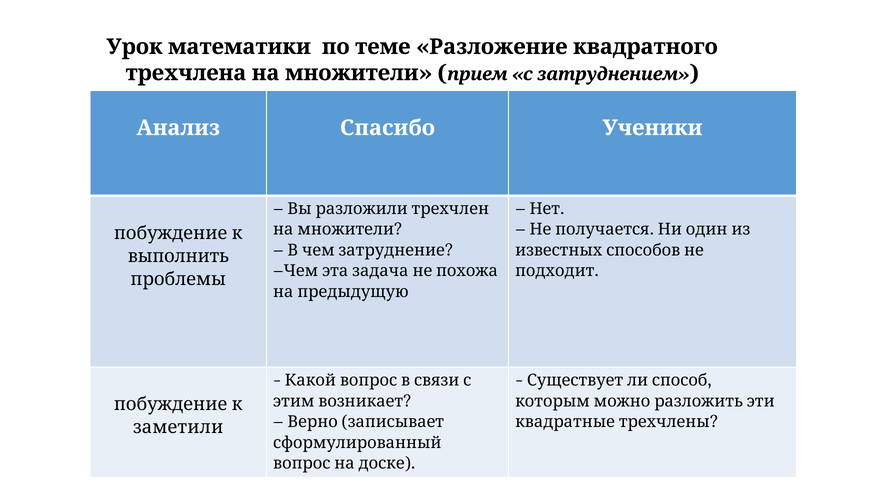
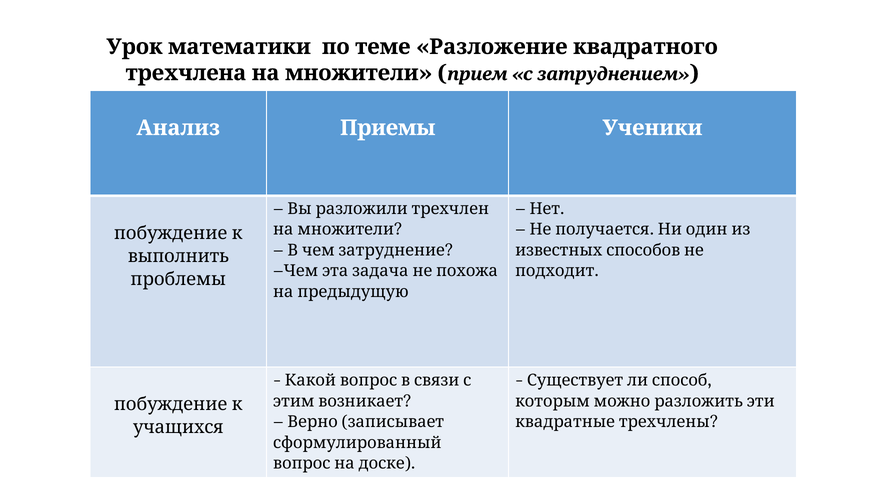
Спасибо: Спасибо -> Приемы
заметили: заметили -> учащихся
